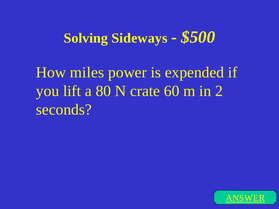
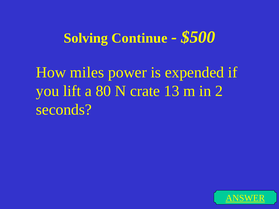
Sideways: Sideways -> Continue
60: 60 -> 13
